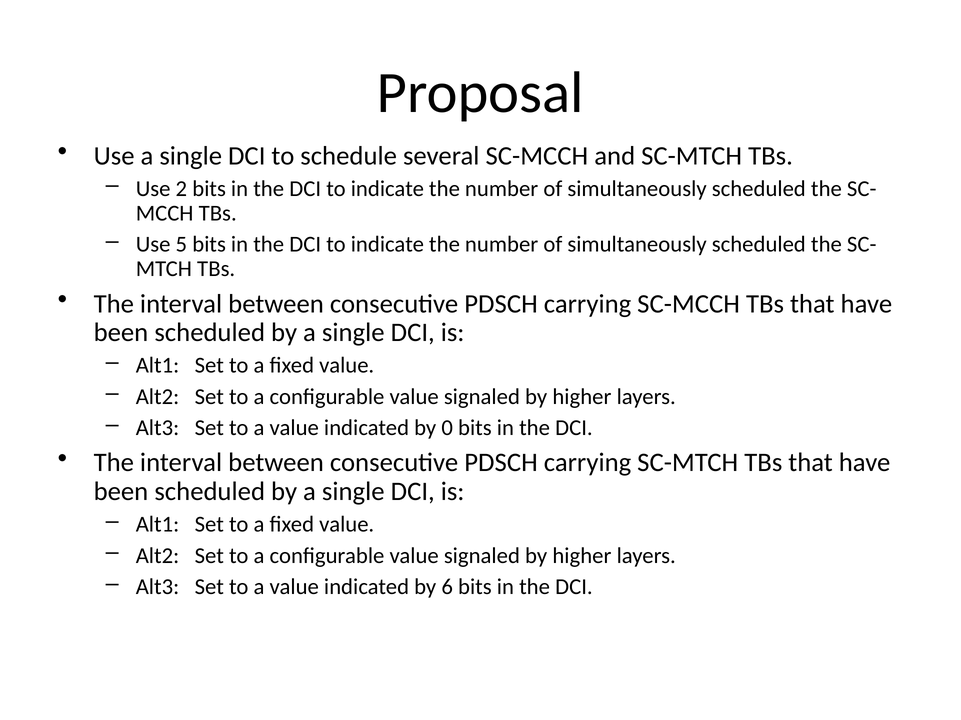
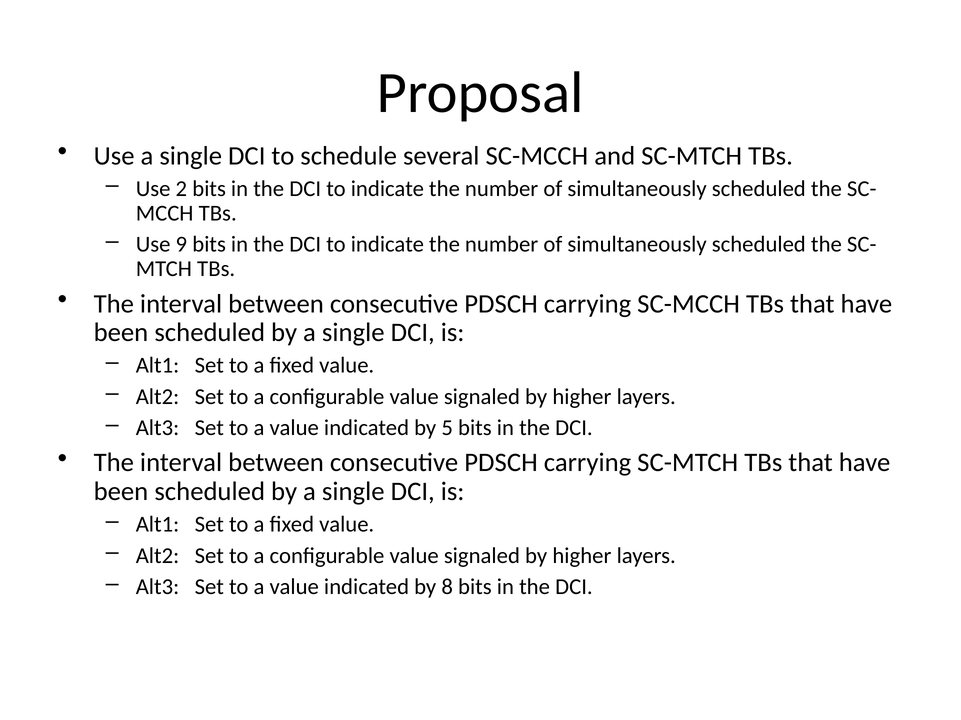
5: 5 -> 9
0: 0 -> 5
6: 6 -> 8
